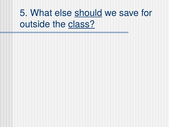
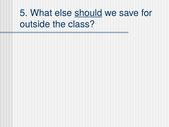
class underline: present -> none
